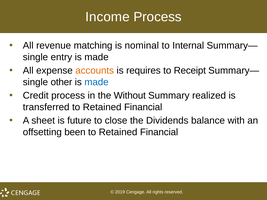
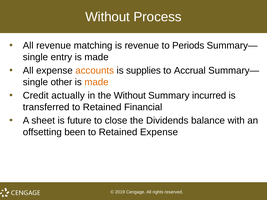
Income at (107, 17): Income -> Without
is nominal: nominal -> revenue
Internal: Internal -> Periods
requires: requires -> supplies
Receipt: Receipt -> Accrual
made at (96, 82) colour: blue -> orange
Credit process: process -> actually
realized: realized -> incurred
Financial at (159, 132): Financial -> Expense
